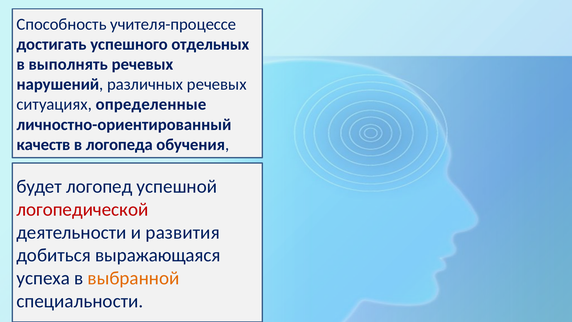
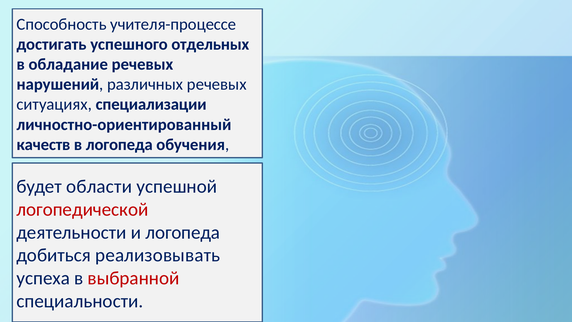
выполнять: выполнять -> обладание
определенные: определенные -> специализации
логопед: логопед -> области
и развития: развития -> логопеда
выражающаяся: выражающаяся -> реализовывать
выбранной colour: orange -> red
